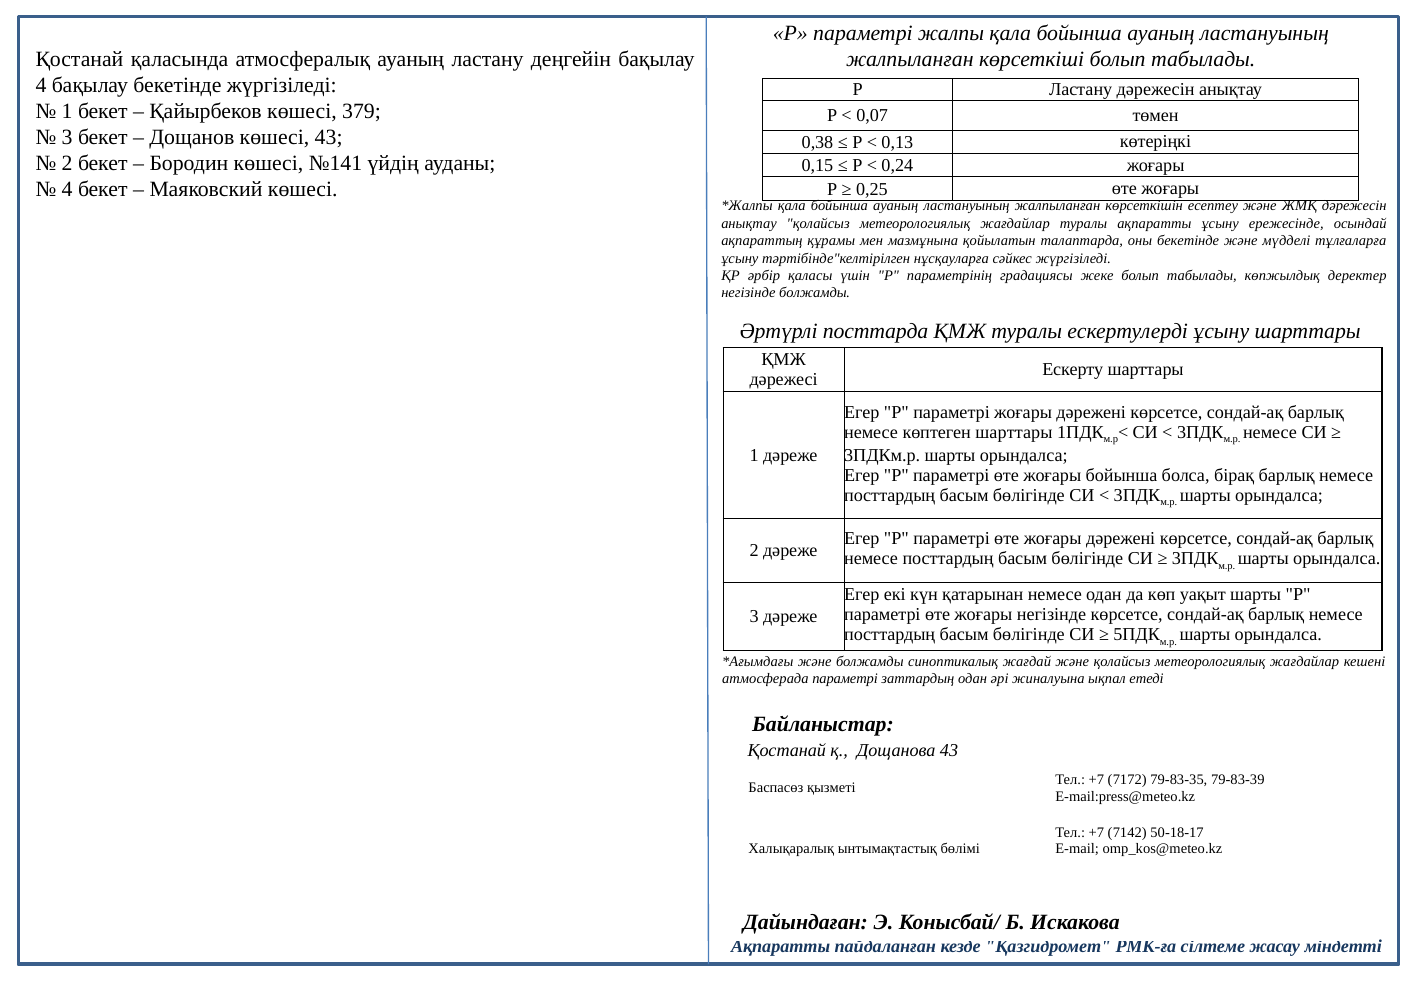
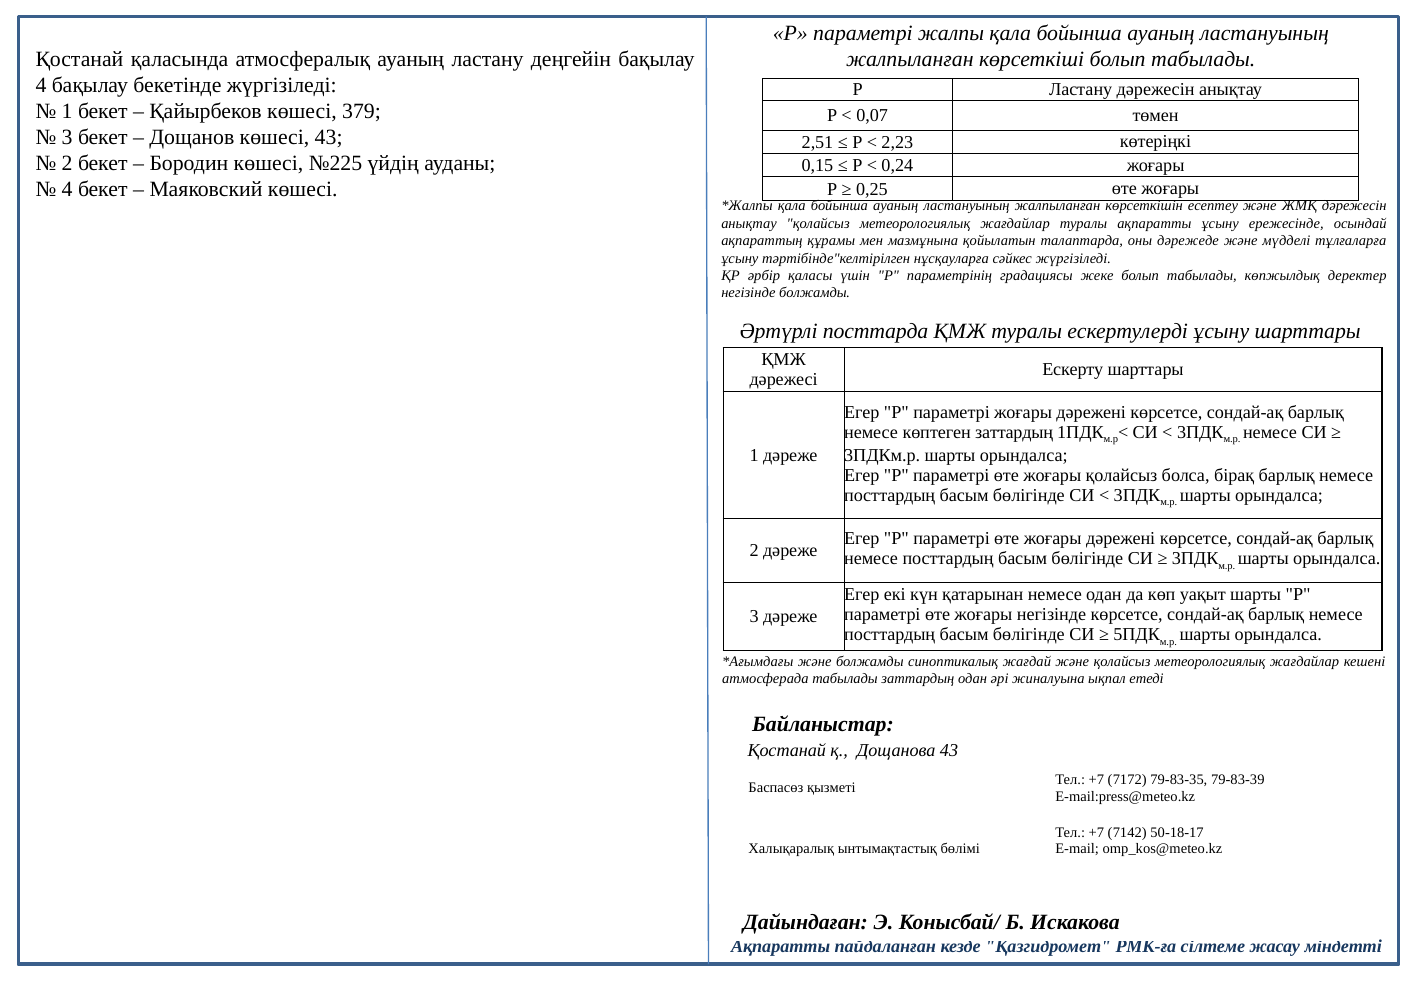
0,38: 0,38 -> 2,51
0,13: 0,13 -> 2,23
№141: №141 -> №225
оны бекетінде: бекетінде -> дәрежеде
көптеген шарттары: шарттары -> заттардың
жоғары бойынша: бойынша -> қолайсыз
атмосферада параметрі: параметрі -> табылады
